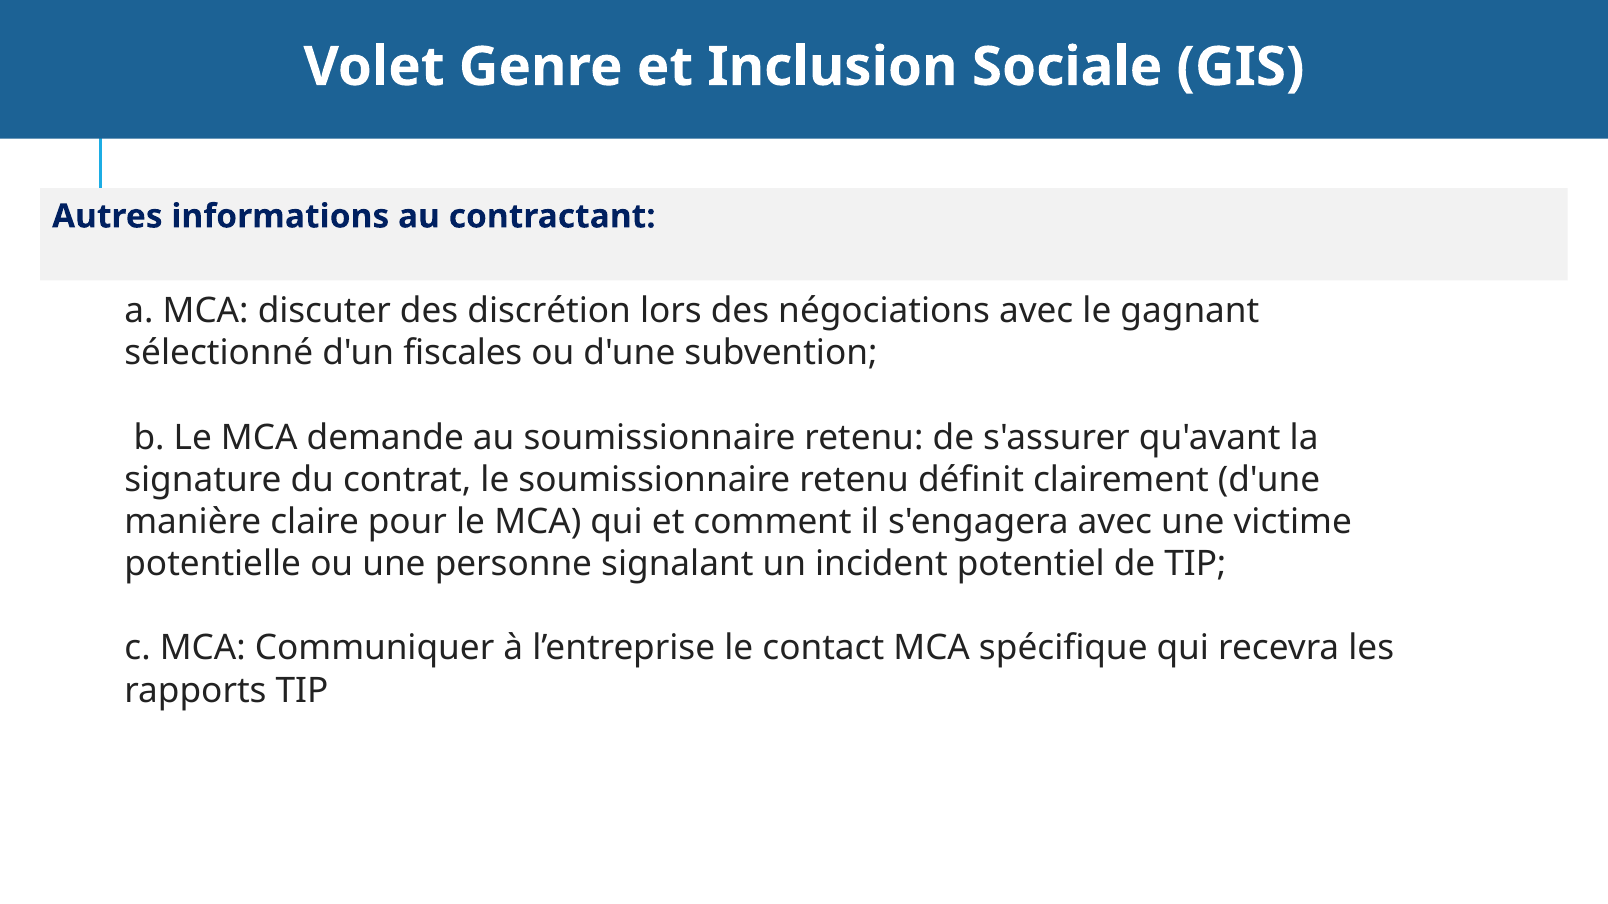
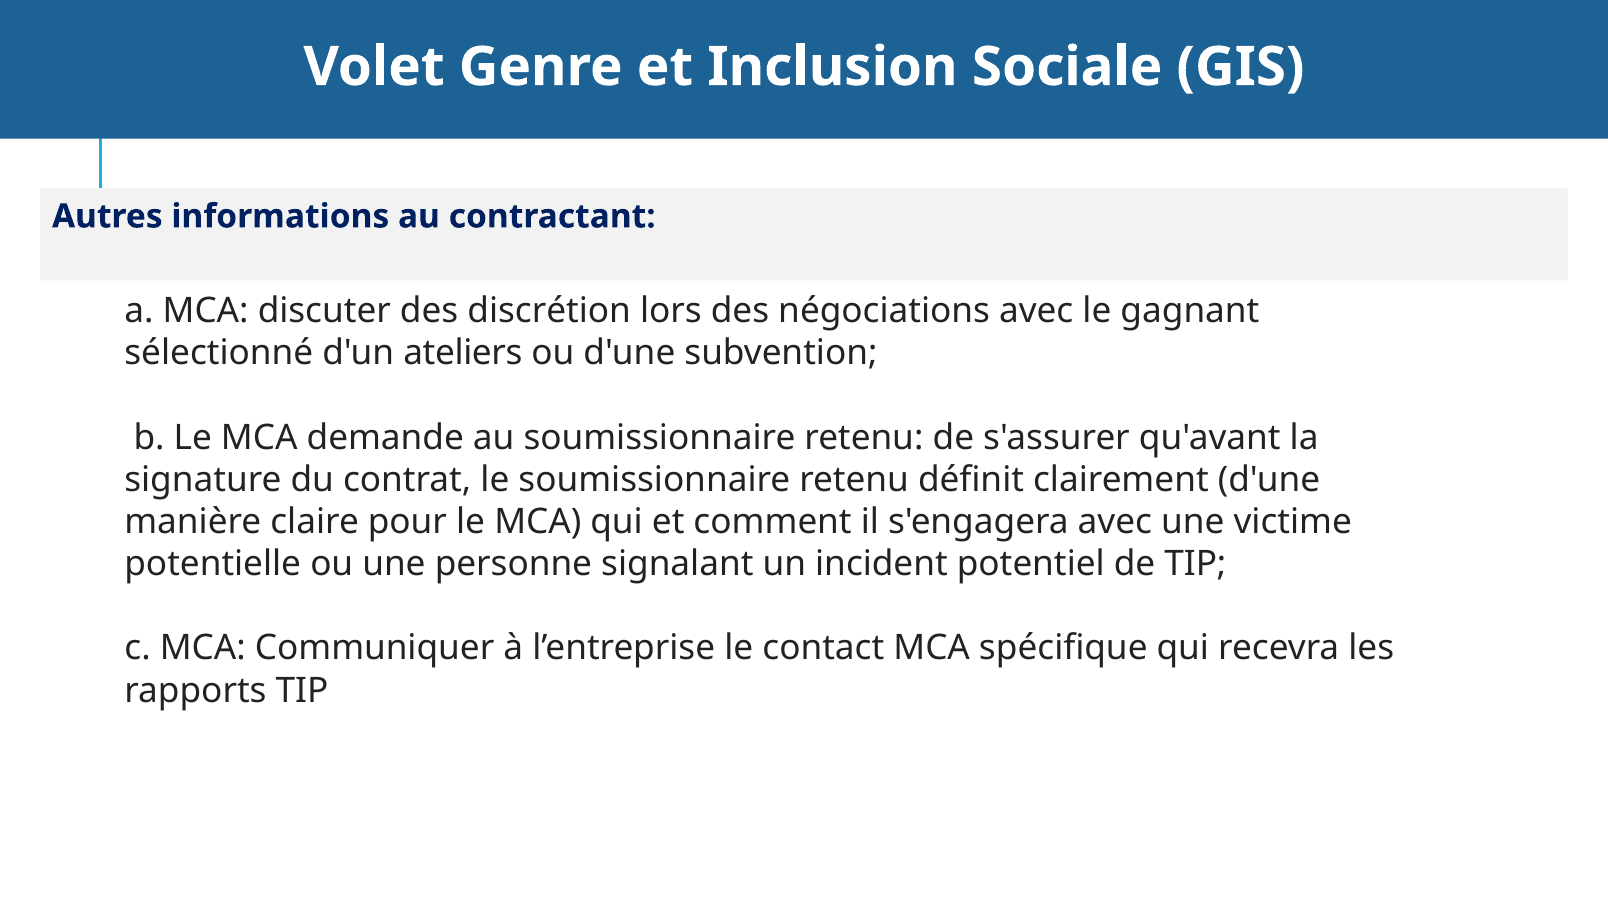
fiscales: fiscales -> ateliers
